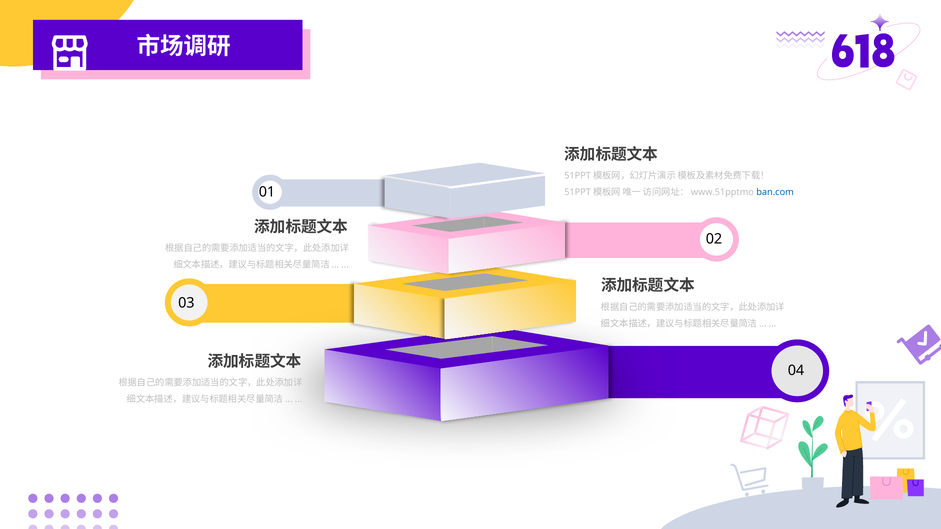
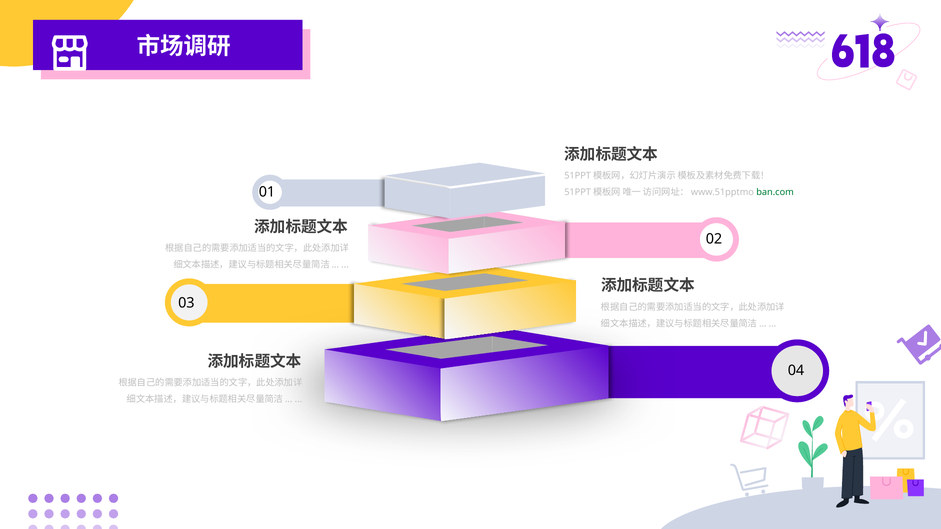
ban.com colour: blue -> green
